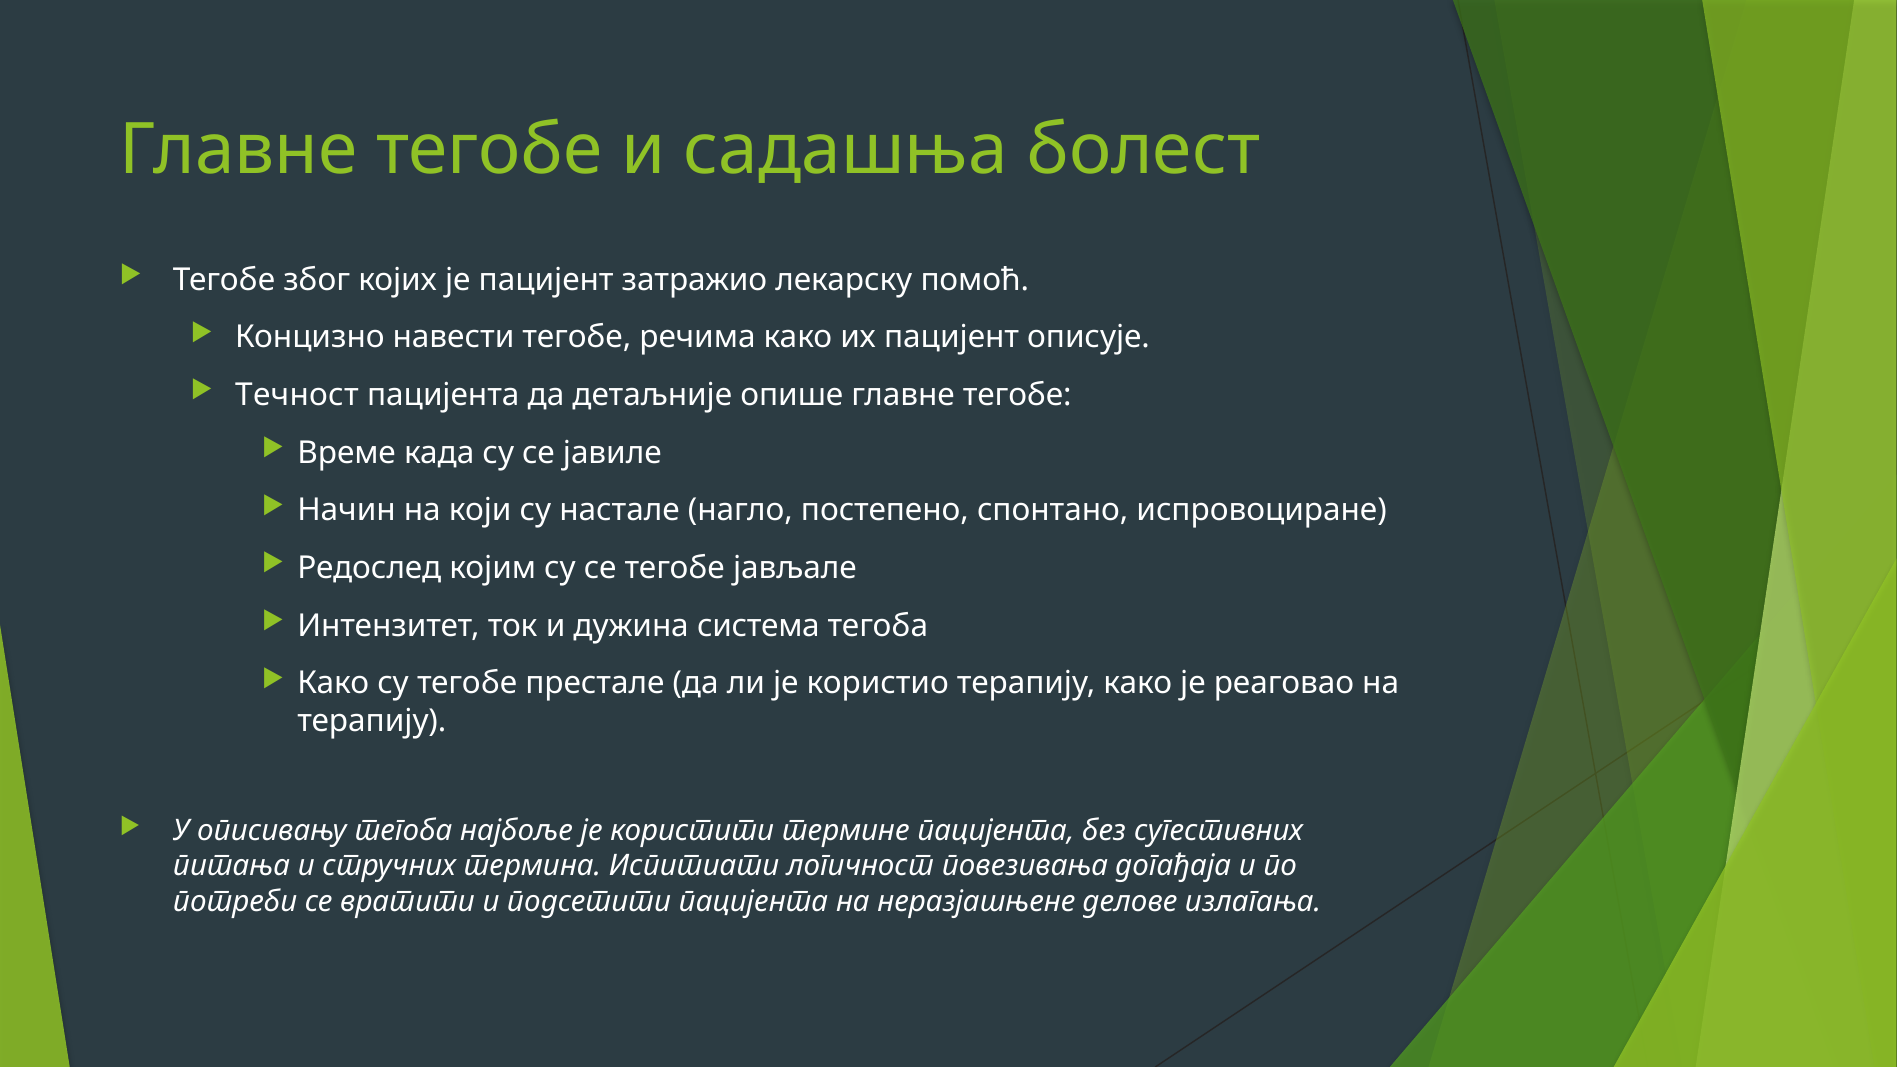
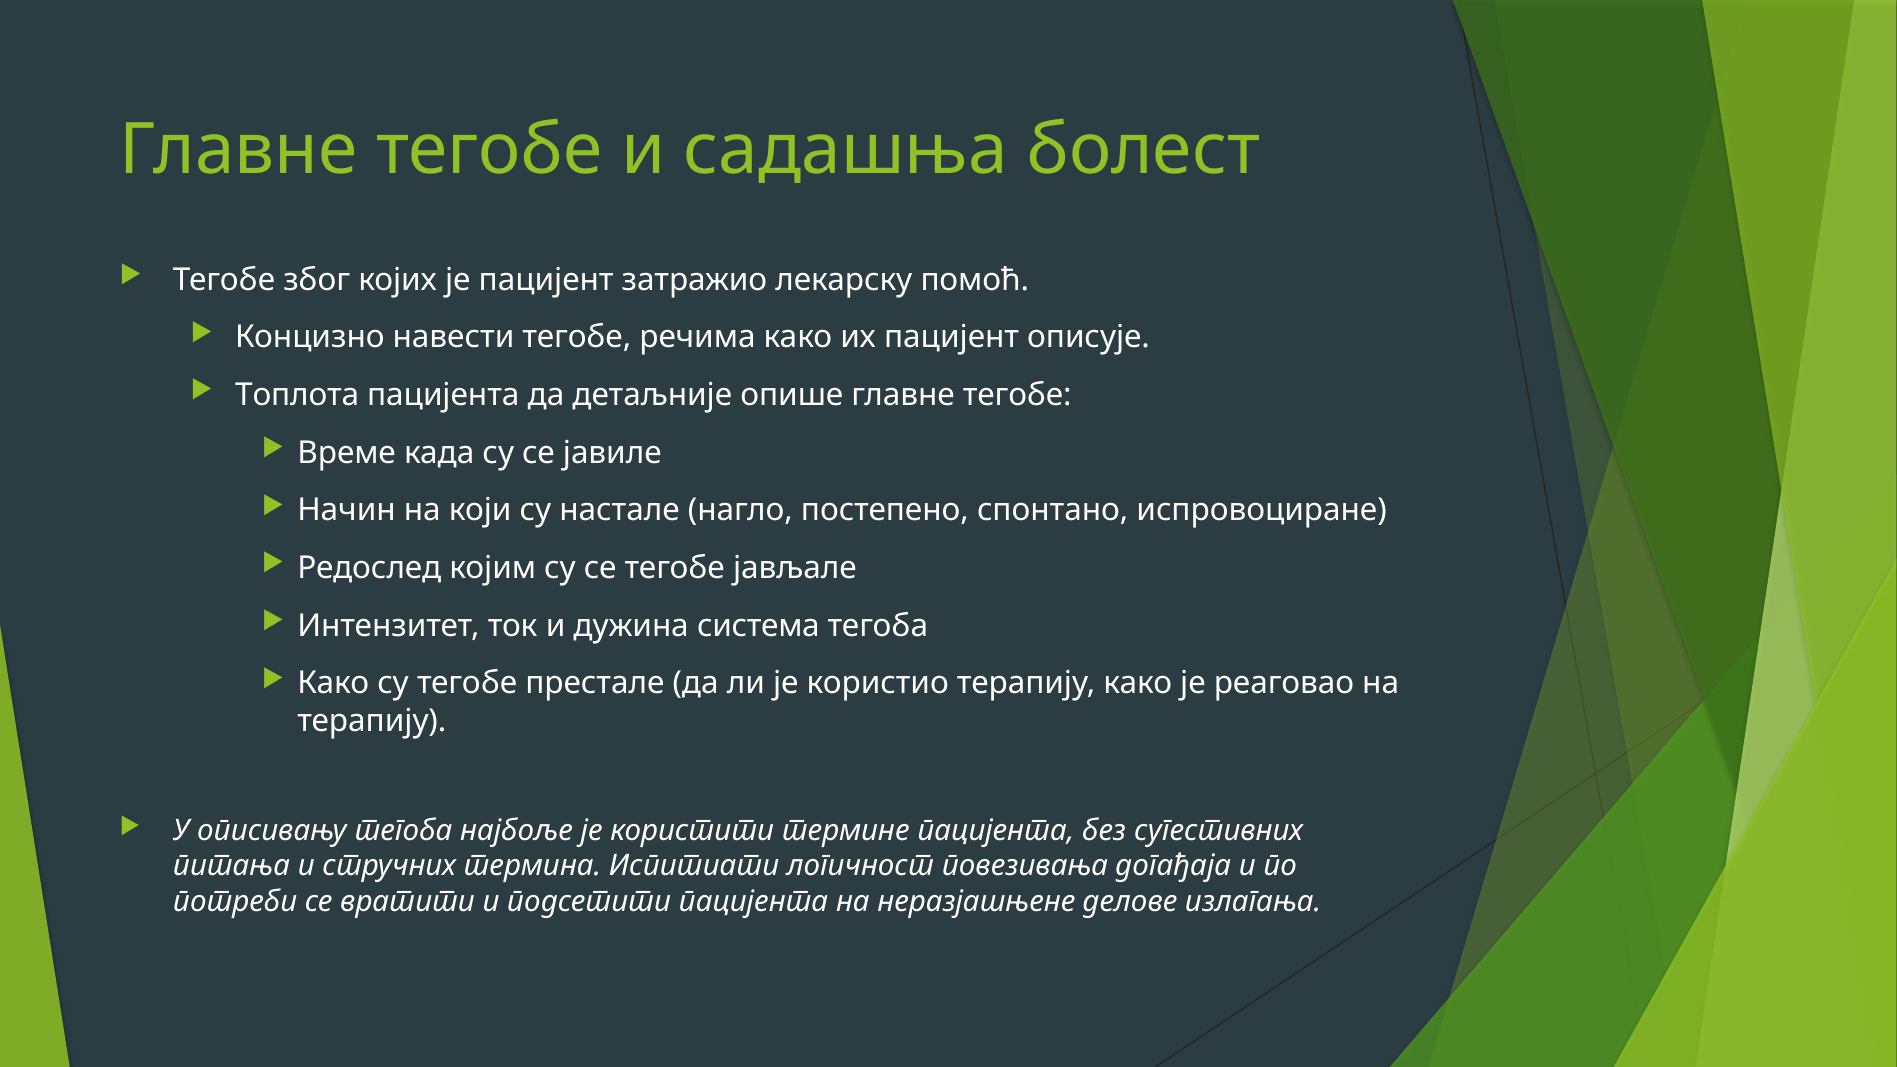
Течност: Течност -> Топлота
